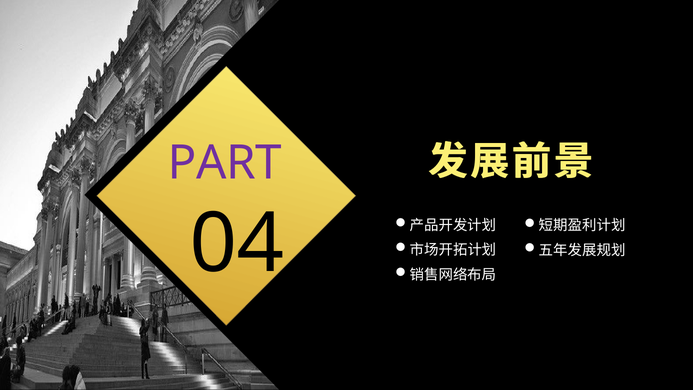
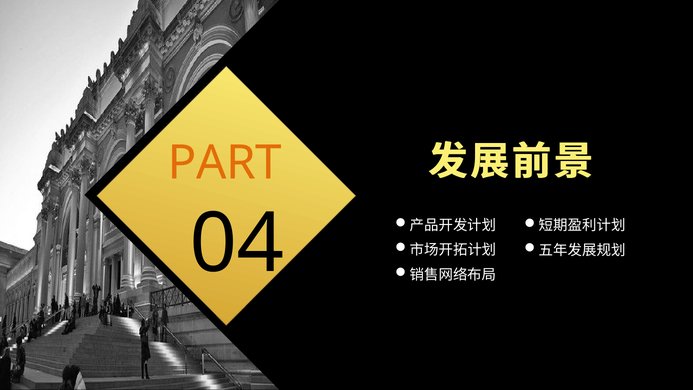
PART colour: purple -> orange
